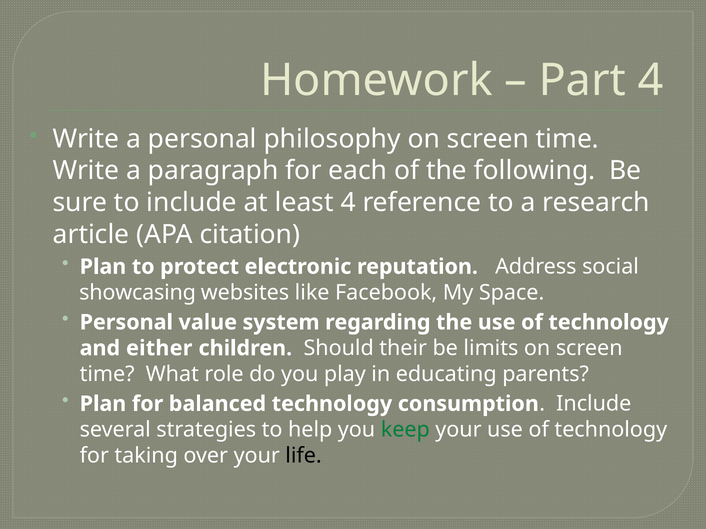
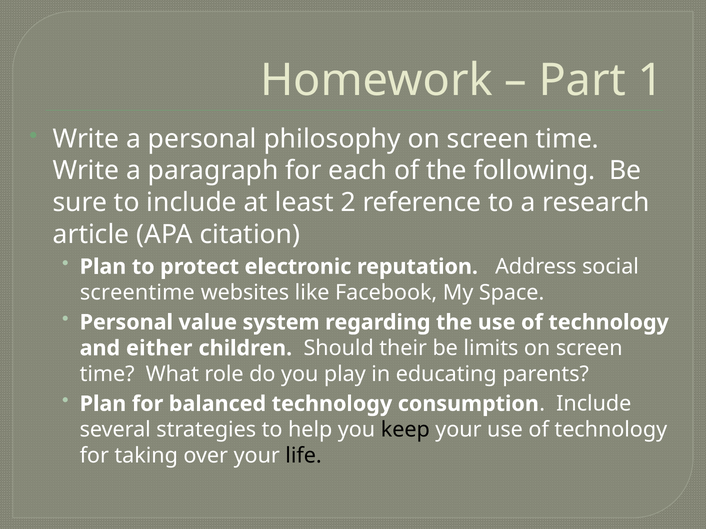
Part 4: 4 -> 1
least 4: 4 -> 2
showcasing: showcasing -> screentime
keep colour: green -> black
